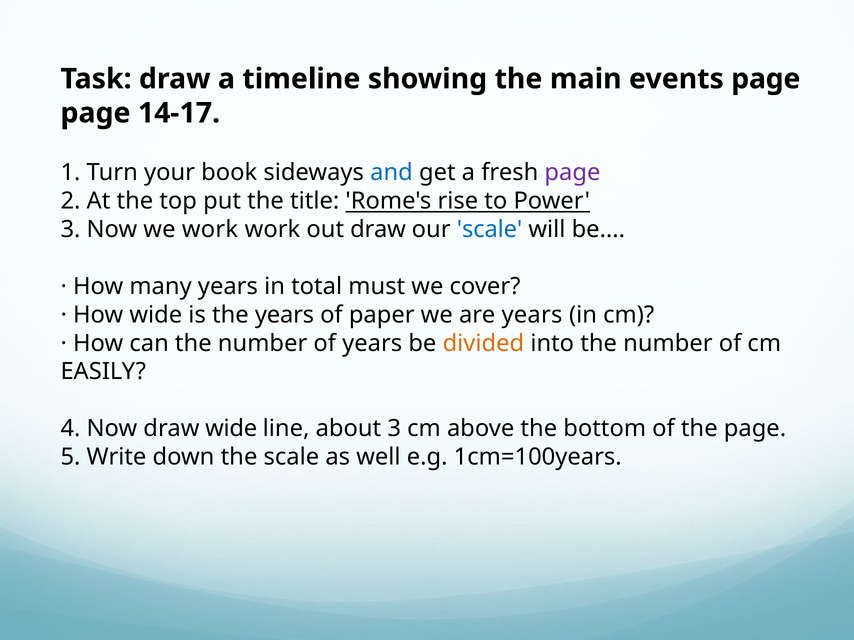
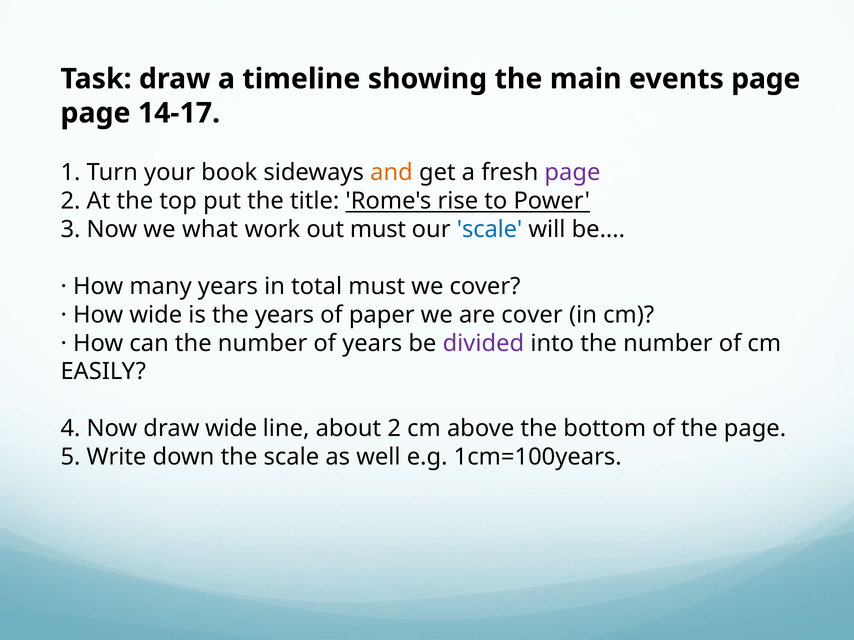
and colour: blue -> orange
we work: work -> what
out draw: draw -> must
are years: years -> cover
divided colour: orange -> purple
about 3: 3 -> 2
